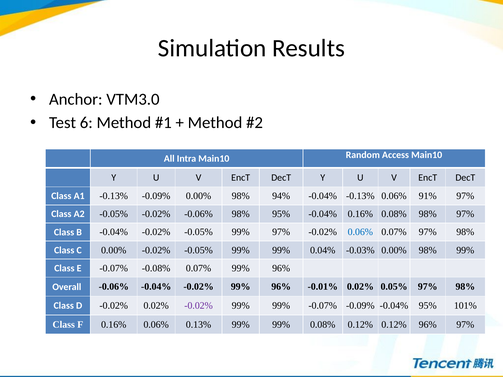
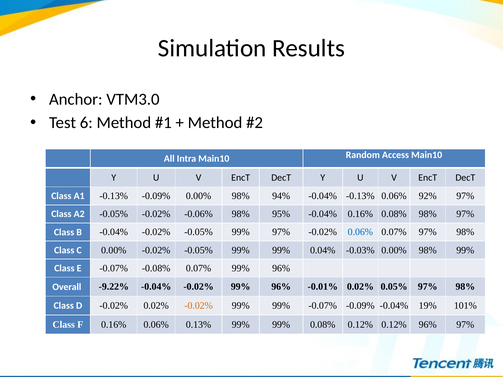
91%: 91% -> 92%
Overall -0.06%: -0.06% -> -9.22%
-0.02% at (199, 306) colour: purple -> orange
-0.04% 95%: 95% -> 19%
